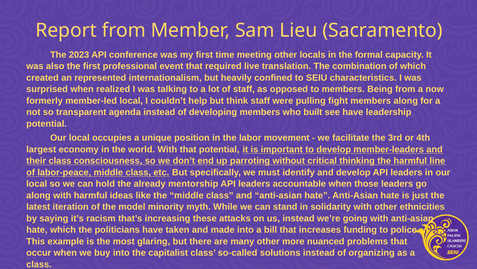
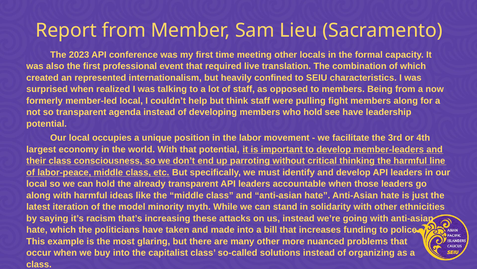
who built: built -> hold
already mentorship: mentorship -> transparent
